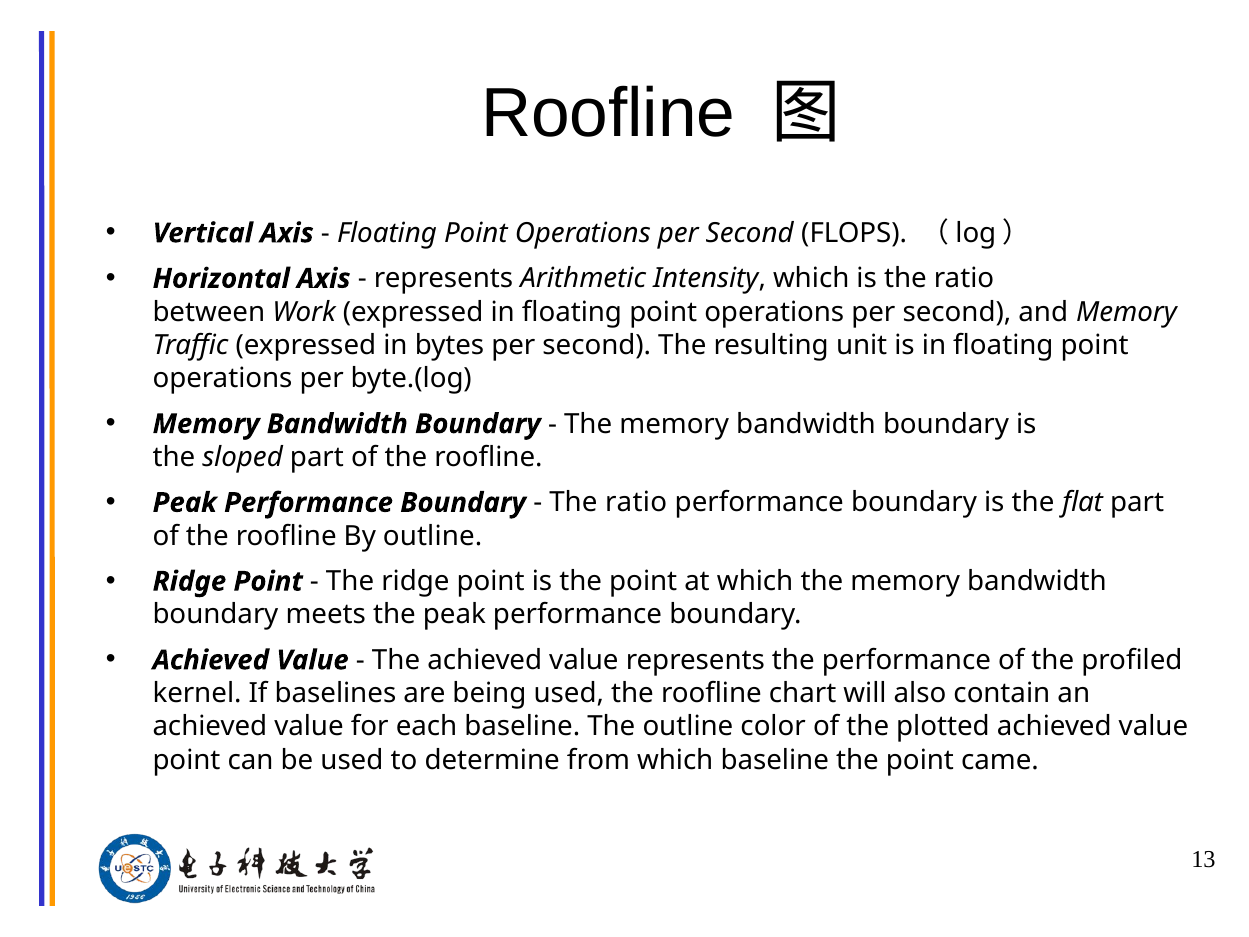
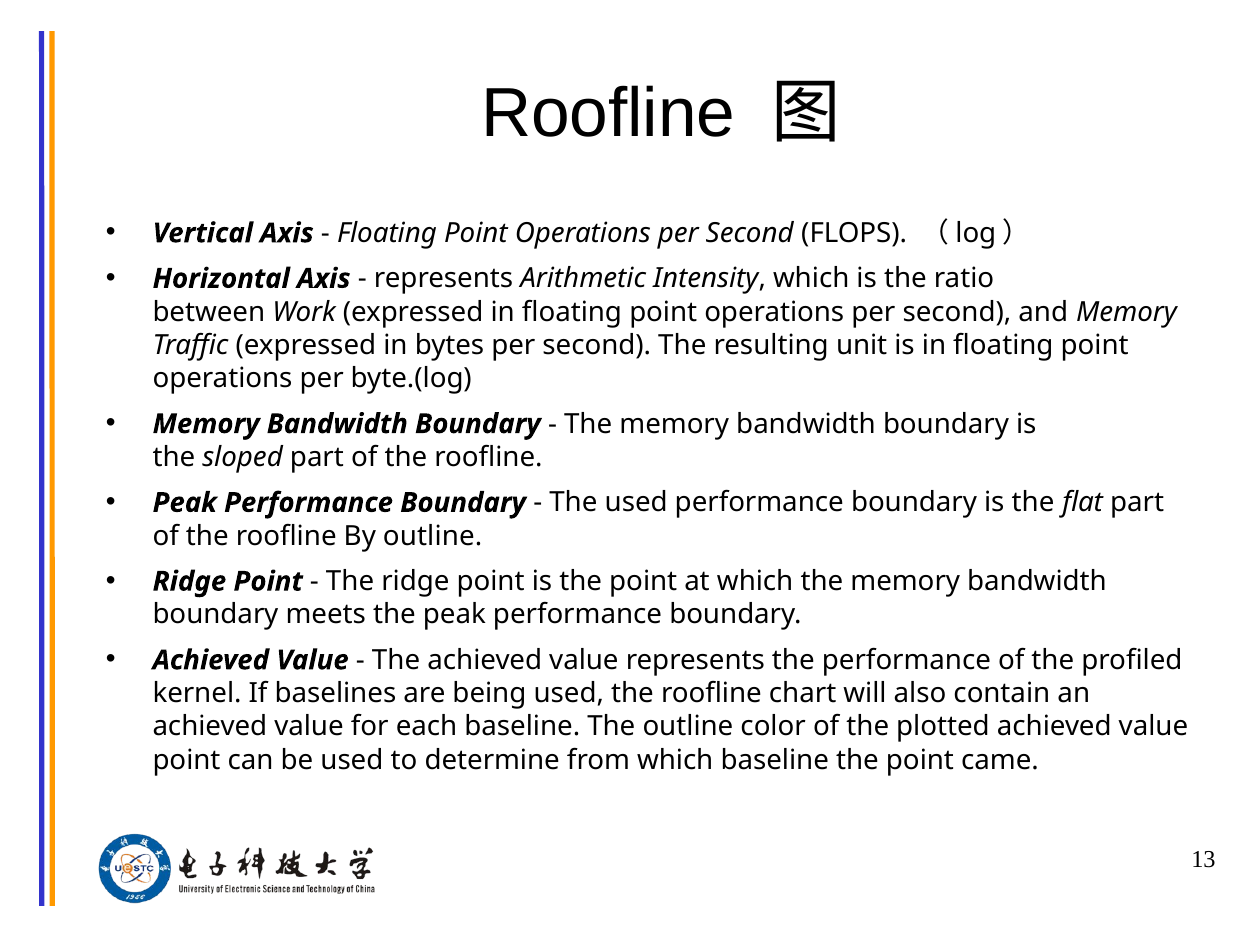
ratio at (636, 503): ratio -> used
